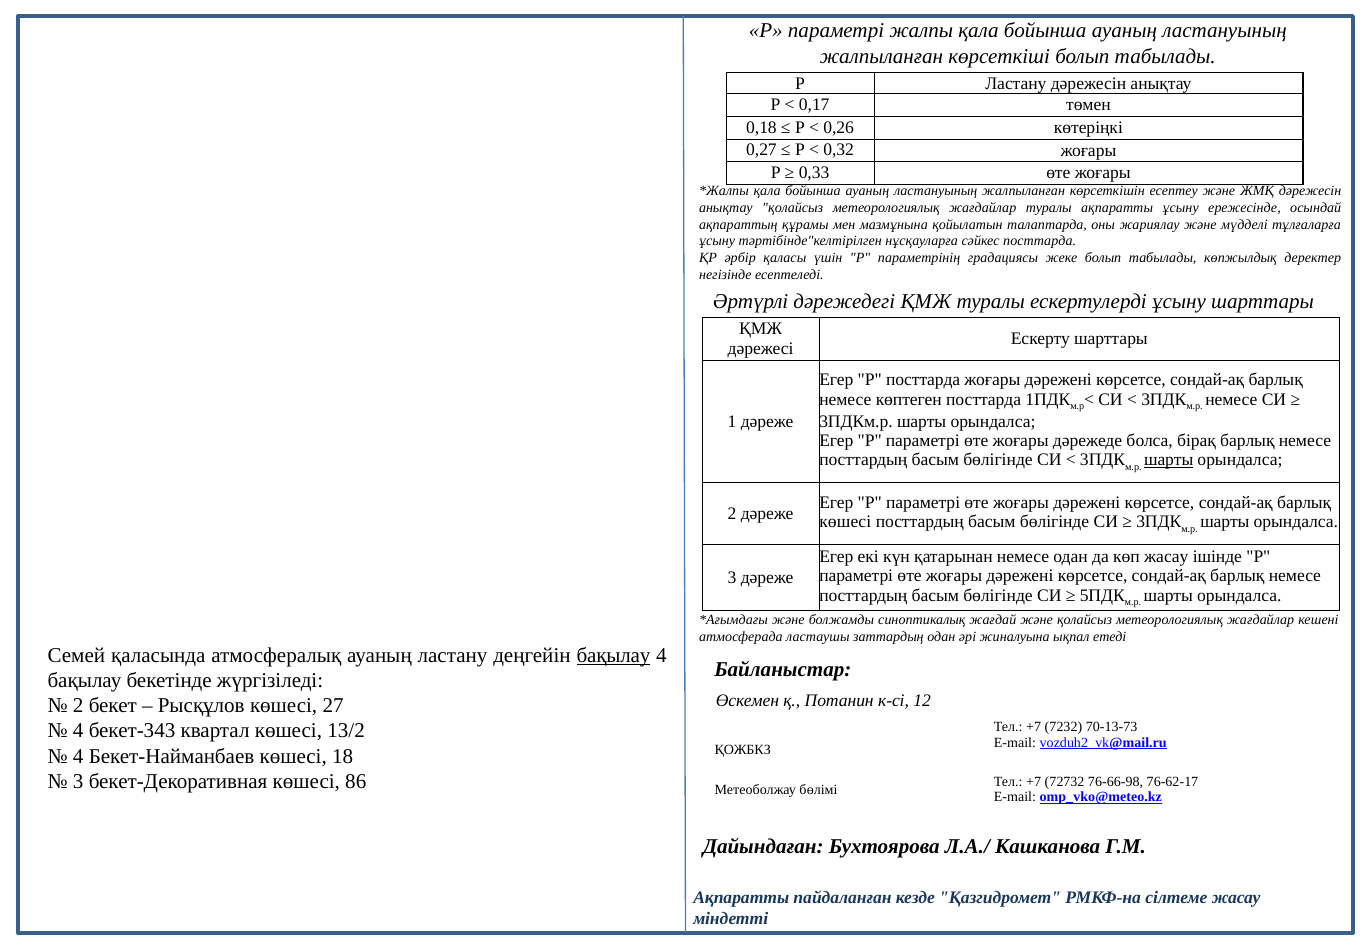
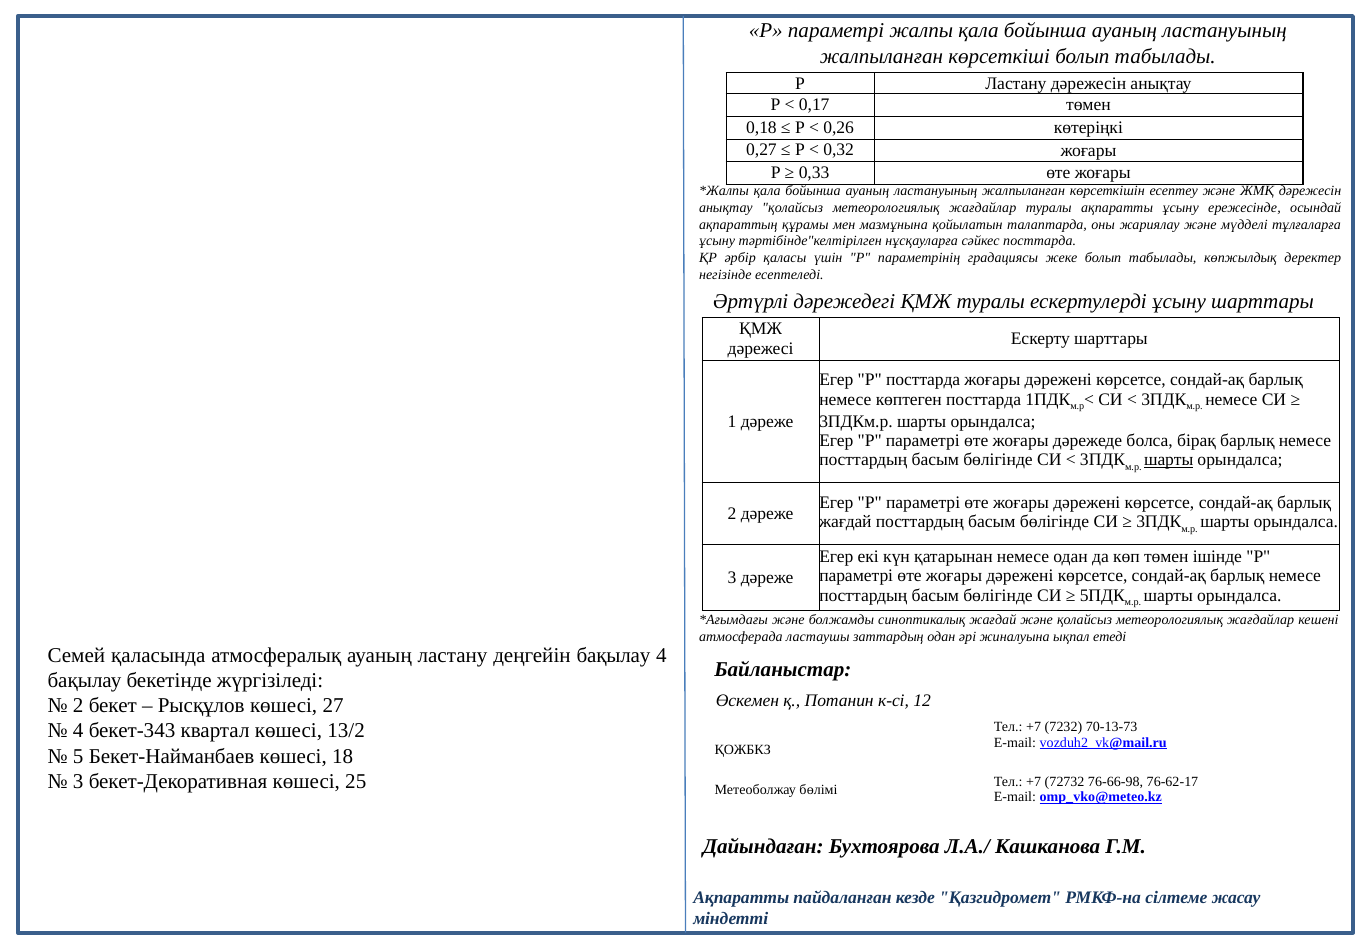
көшесі at (845, 522): көшесі -> жағдай
көп жасау: жасау -> төмен
бақылау at (613, 655) underline: present -> none
4 at (78, 756): 4 -> 5
86: 86 -> 25
